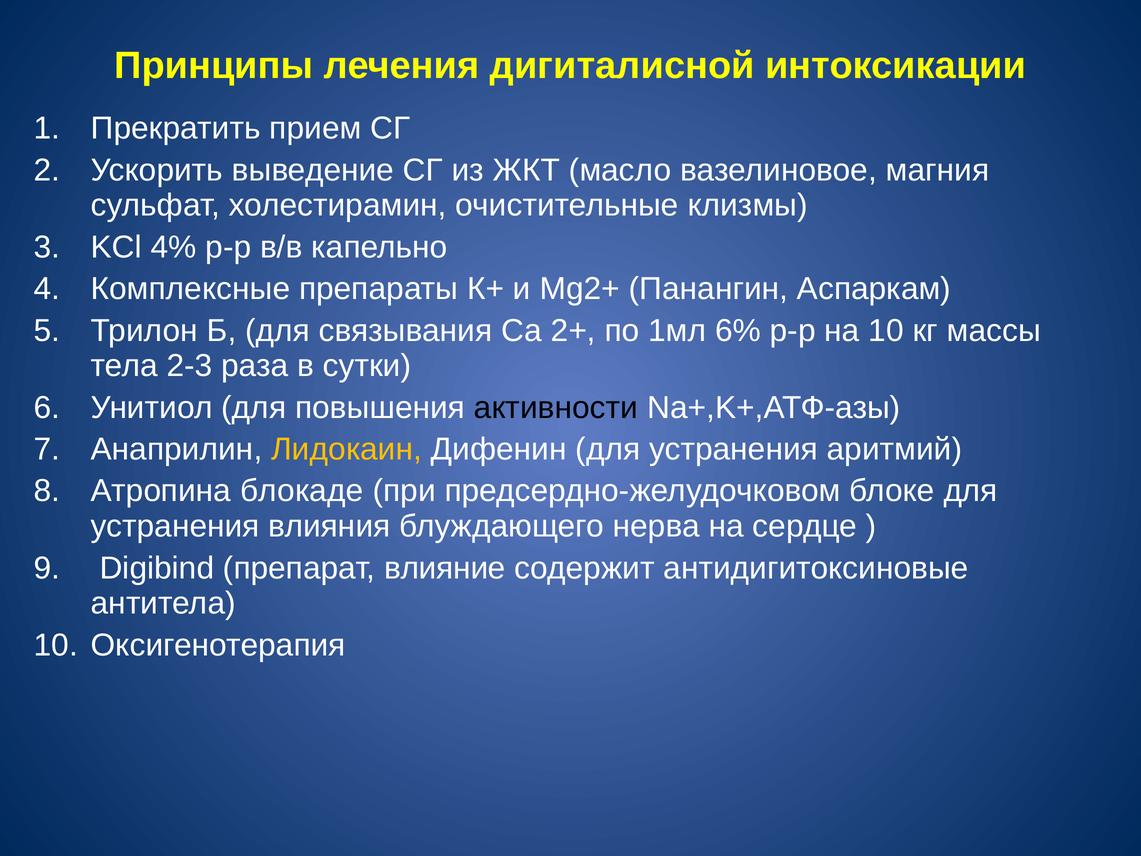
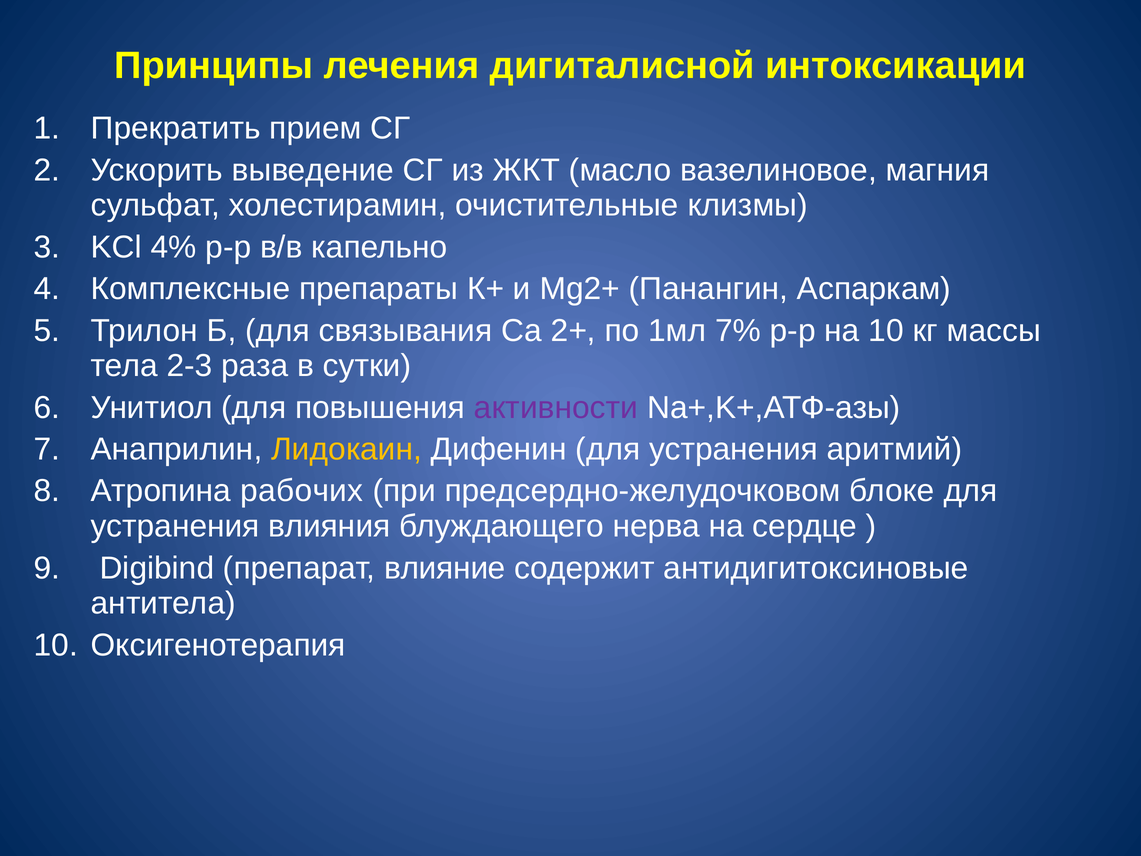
6%: 6% -> 7%
активности colour: black -> purple
блокаде: блокаде -> рабочих
